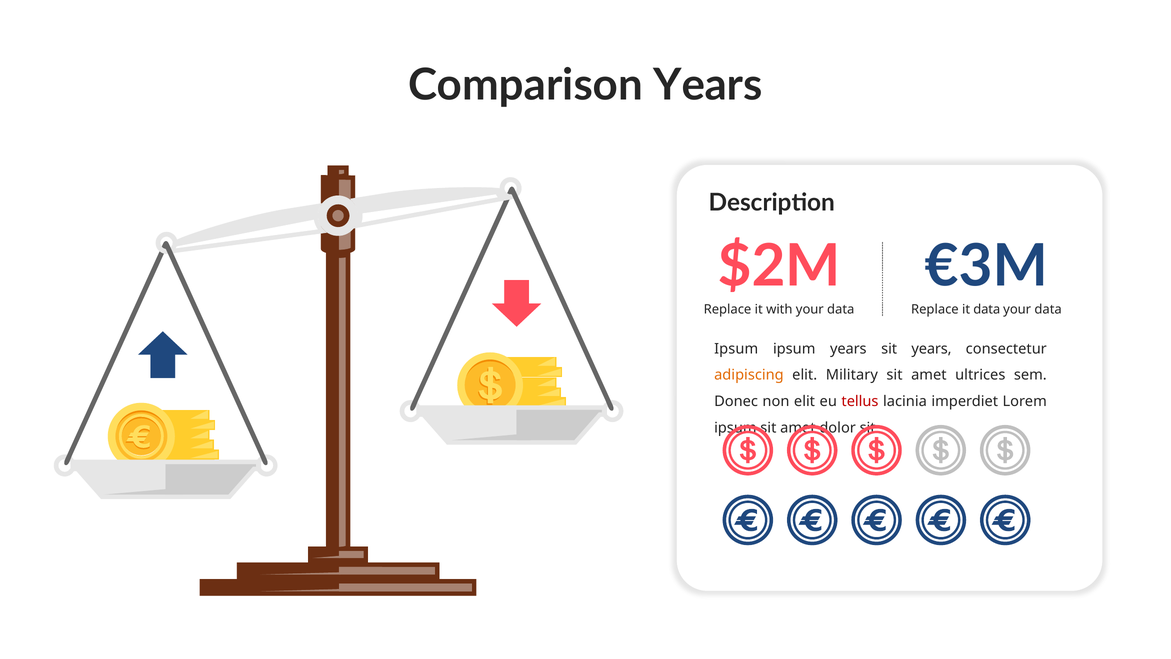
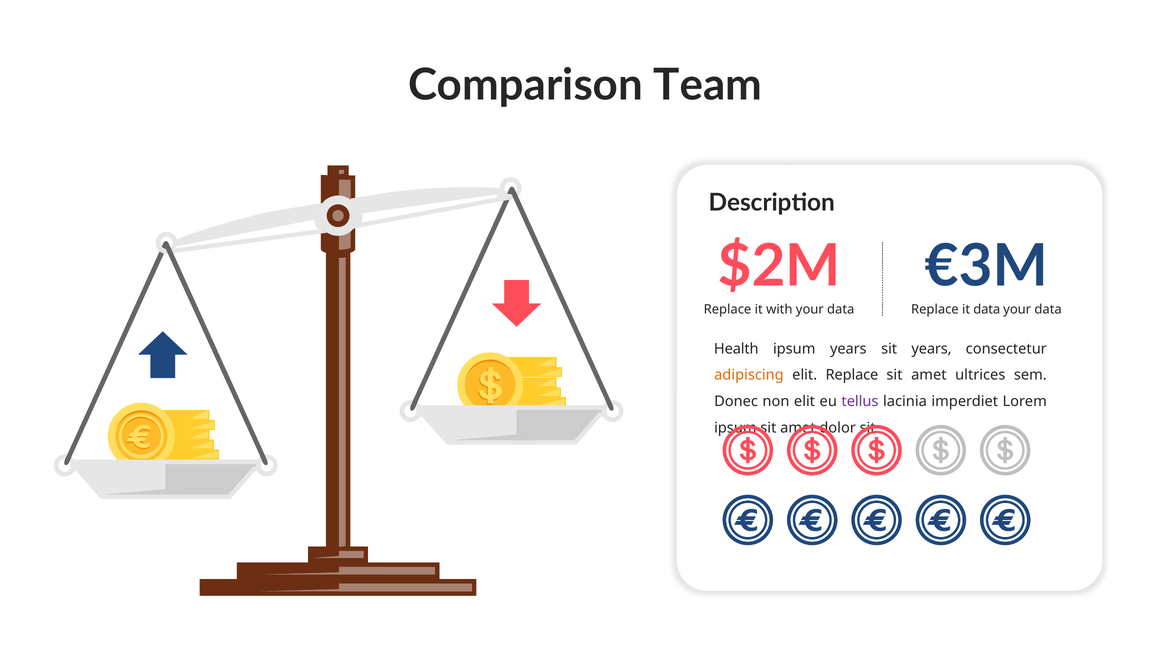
Comparison Years: Years -> Team
Ipsum at (736, 349): Ipsum -> Health
elit Military: Military -> Replace
tellus colour: red -> purple
